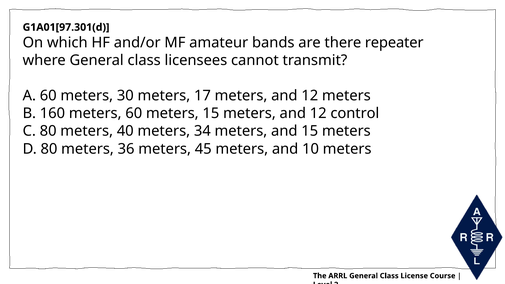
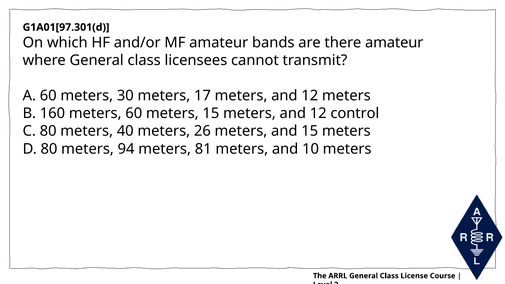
there repeater: repeater -> amateur
34: 34 -> 26
36: 36 -> 94
45: 45 -> 81
